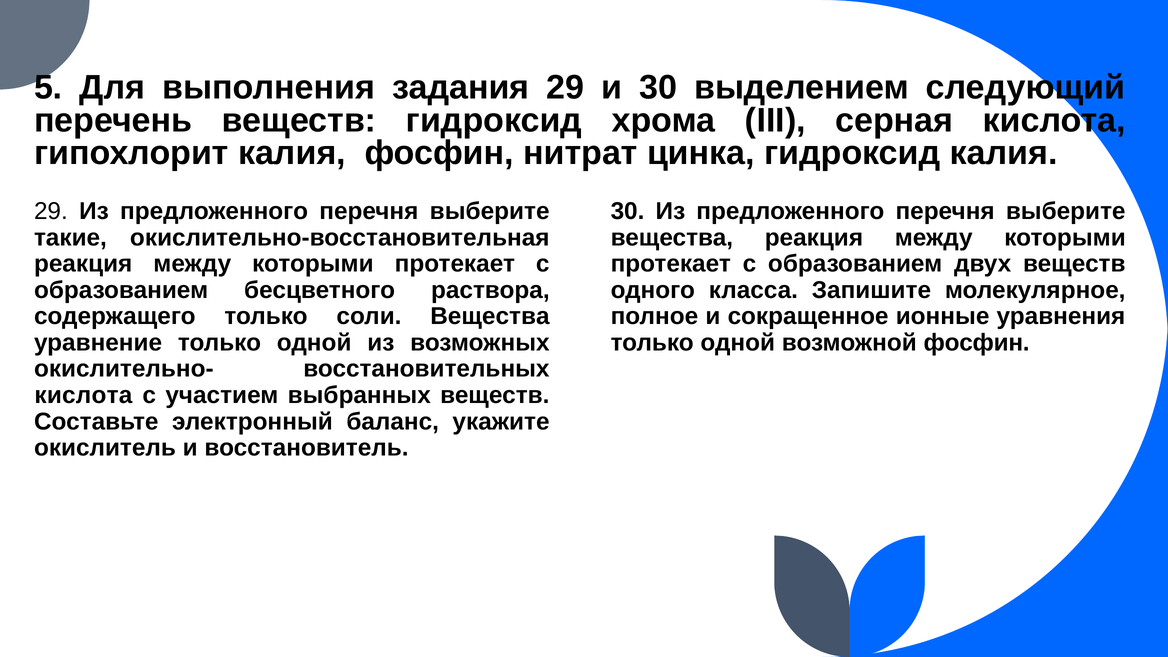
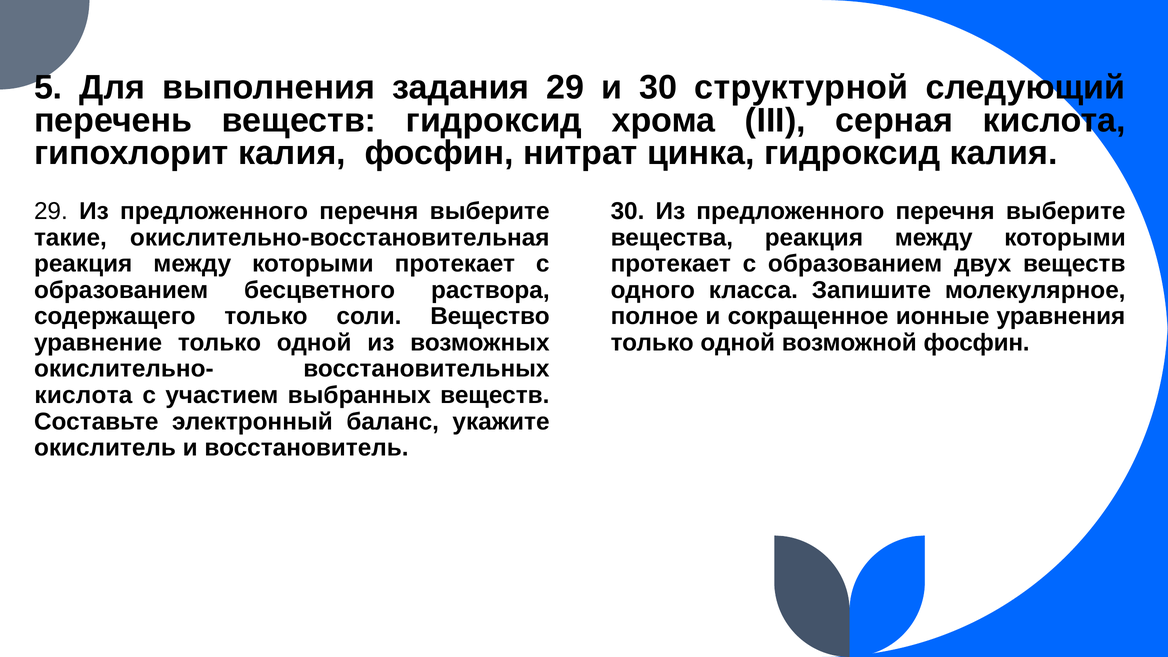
выделением: выделением -> структурной
соли Вещества: Вещества -> Вещество
